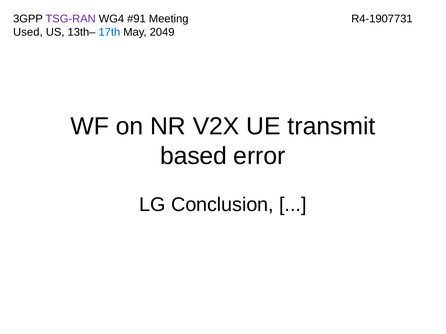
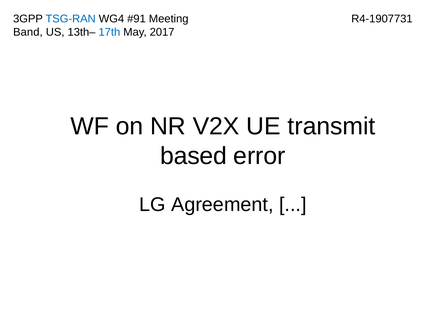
TSG-RAN colour: purple -> blue
Used: Used -> Band
2049: 2049 -> 2017
Conclusion: Conclusion -> Agreement
